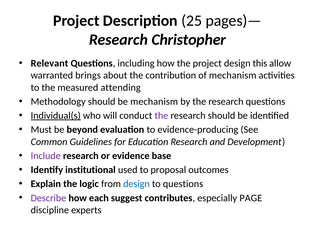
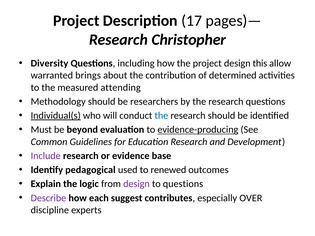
25: 25 -> 17
Relevant: Relevant -> Diversity
of mechanism: mechanism -> determined
be mechanism: mechanism -> researchers
the at (161, 116) colour: purple -> blue
evidence-producing underline: none -> present
institutional: institutional -> pedagogical
proposal: proposal -> renewed
design at (136, 184) colour: blue -> purple
PAGE: PAGE -> OVER
